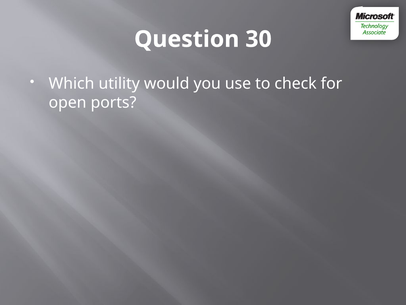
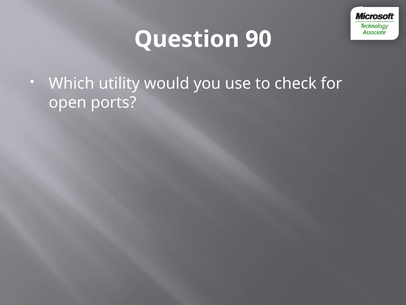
30: 30 -> 90
